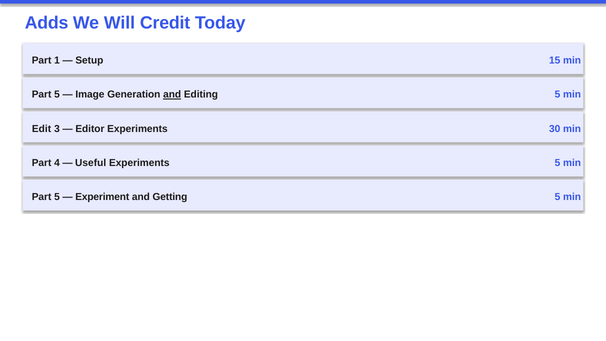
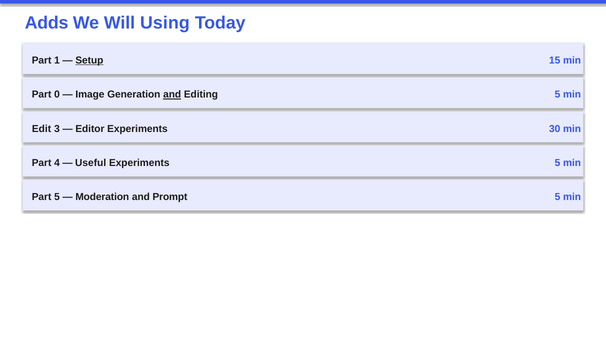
Credit: Credit -> Using
Setup underline: none -> present
5 at (57, 95): 5 -> 0
Experiment: Experiment -> Moderation
Getting: Getting -> Prompt
